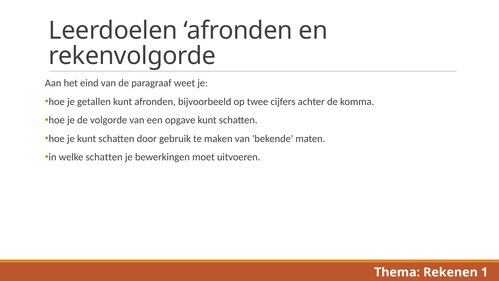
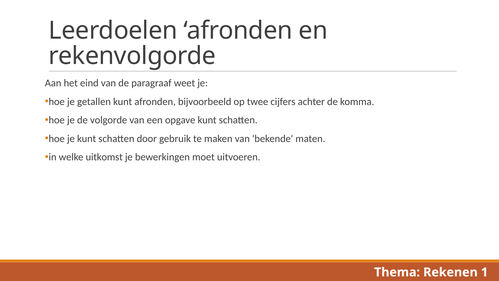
welke schatten: schatten -> uitkomst
